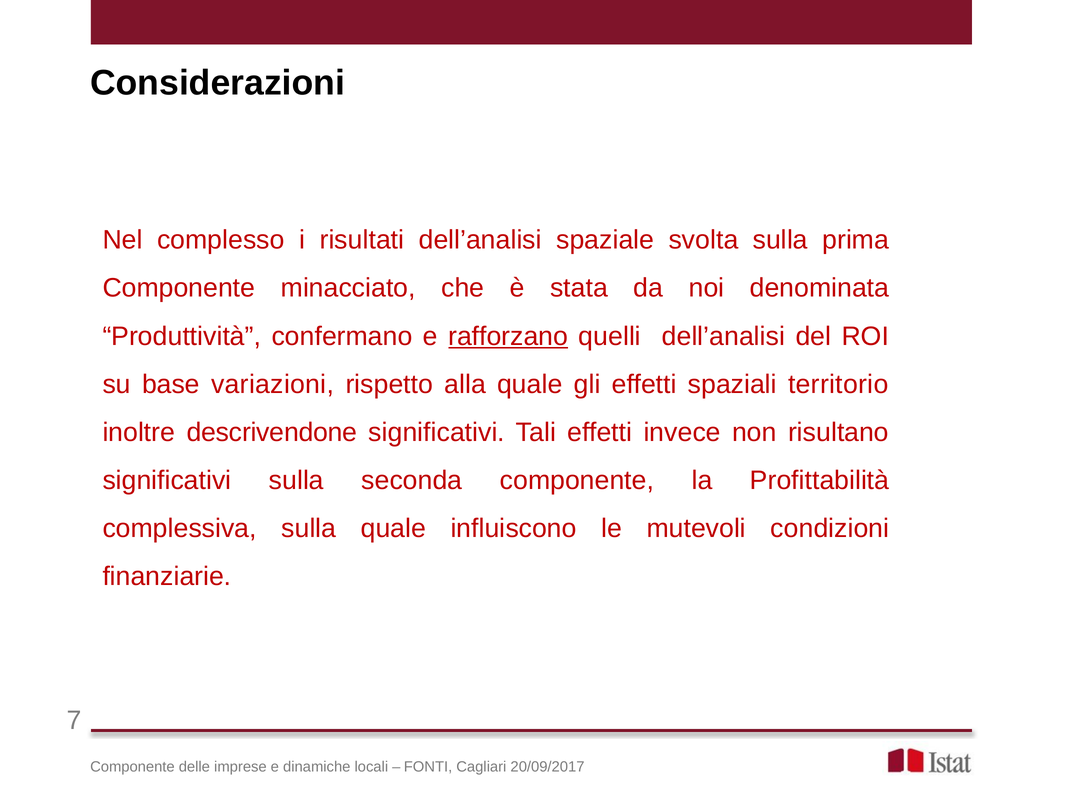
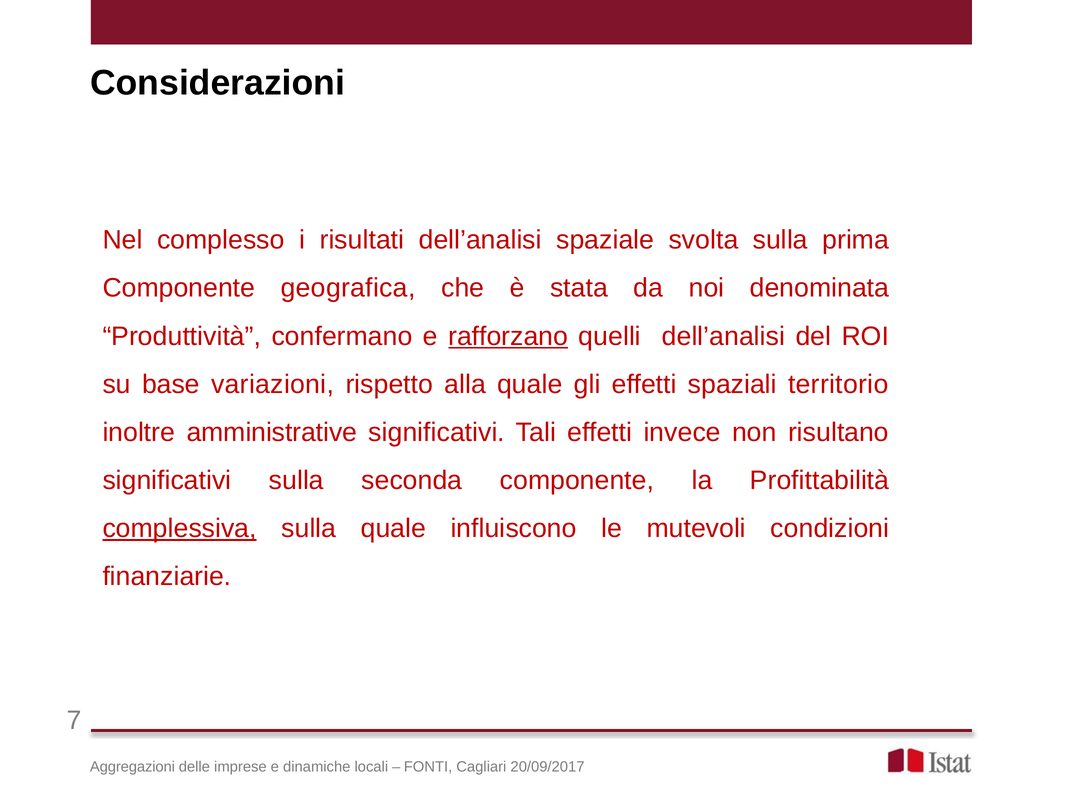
minacciato: minacciato -> geografica
descrivendone: descrivendone -> amministrative
complessiva underline: none -> present
Componente at (132, 767): Componente -> Aggregazioni
